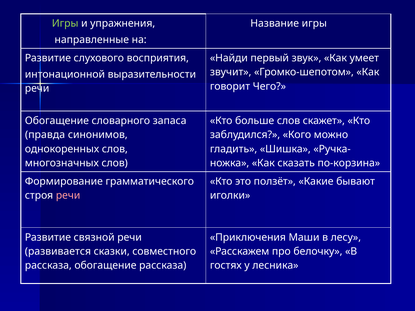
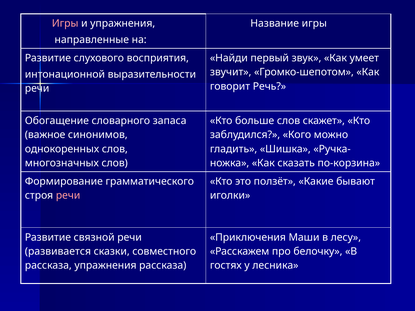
Игры at (65, 24) colour: light green -> pink
Чего: Чего -> Речь
правда: правда -> важное
рассказа обогащение: обогащение -> упражнения
